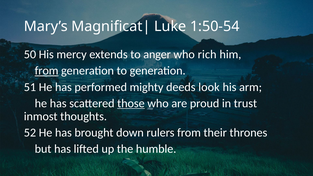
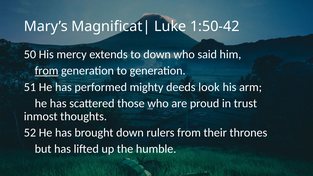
1:50-54: 1:50-54 -> 1:50-42
to anger: anger -> down
rich: rich -> said
those underline: present -> none
